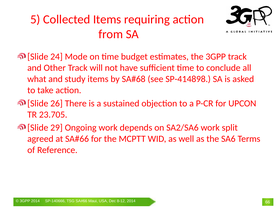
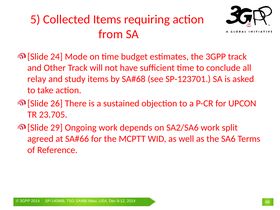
what: what -> relay
SP-414898: SP-414898 -> SP-123701
